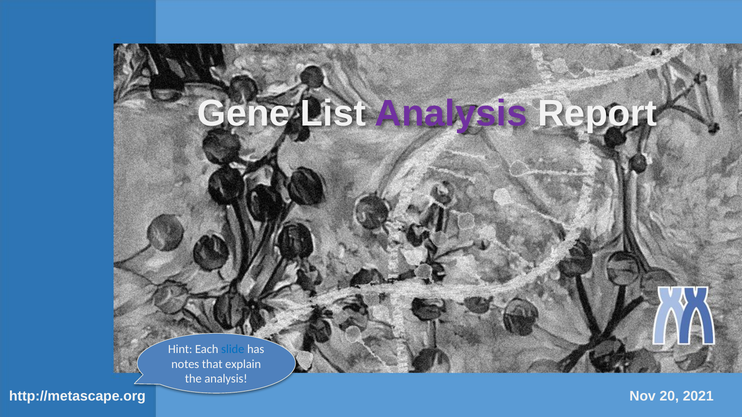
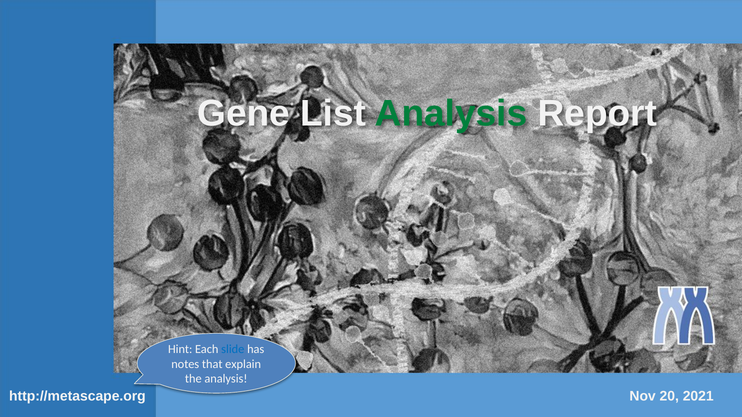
Analysis at (451, 114) colour: purple -> green
